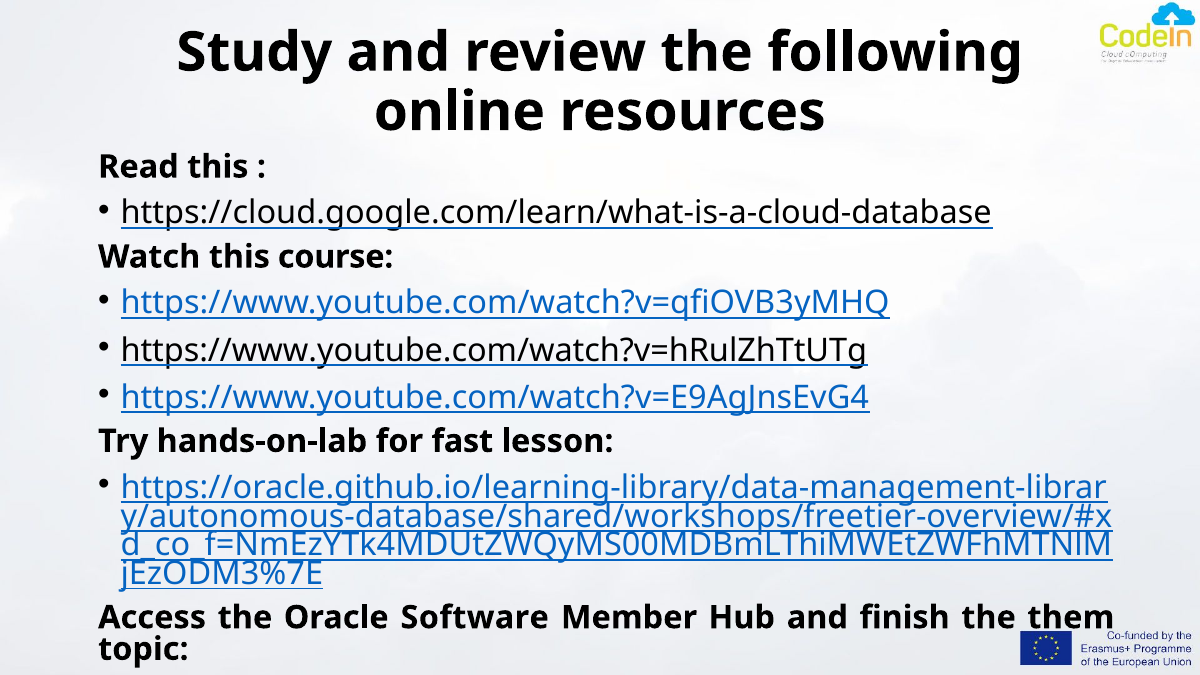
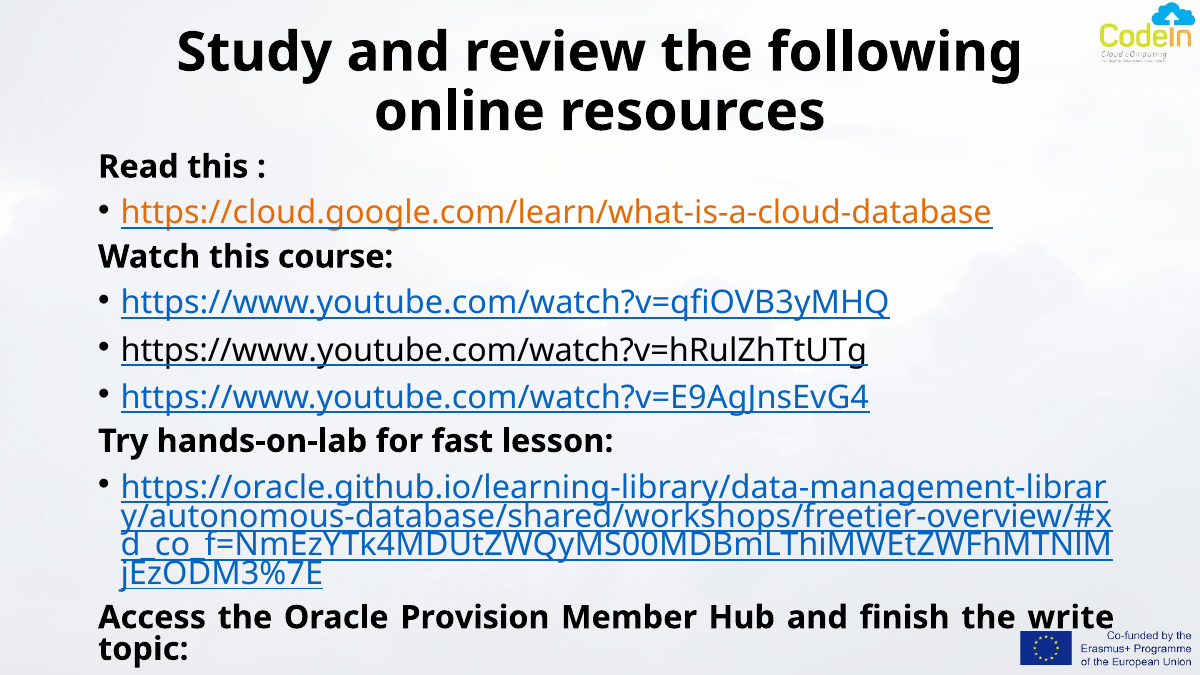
https://cloud.google.com/learn/what-is-a-cloud-database colour: black -> orange
Software: Software -> Provision
them: them -> write
